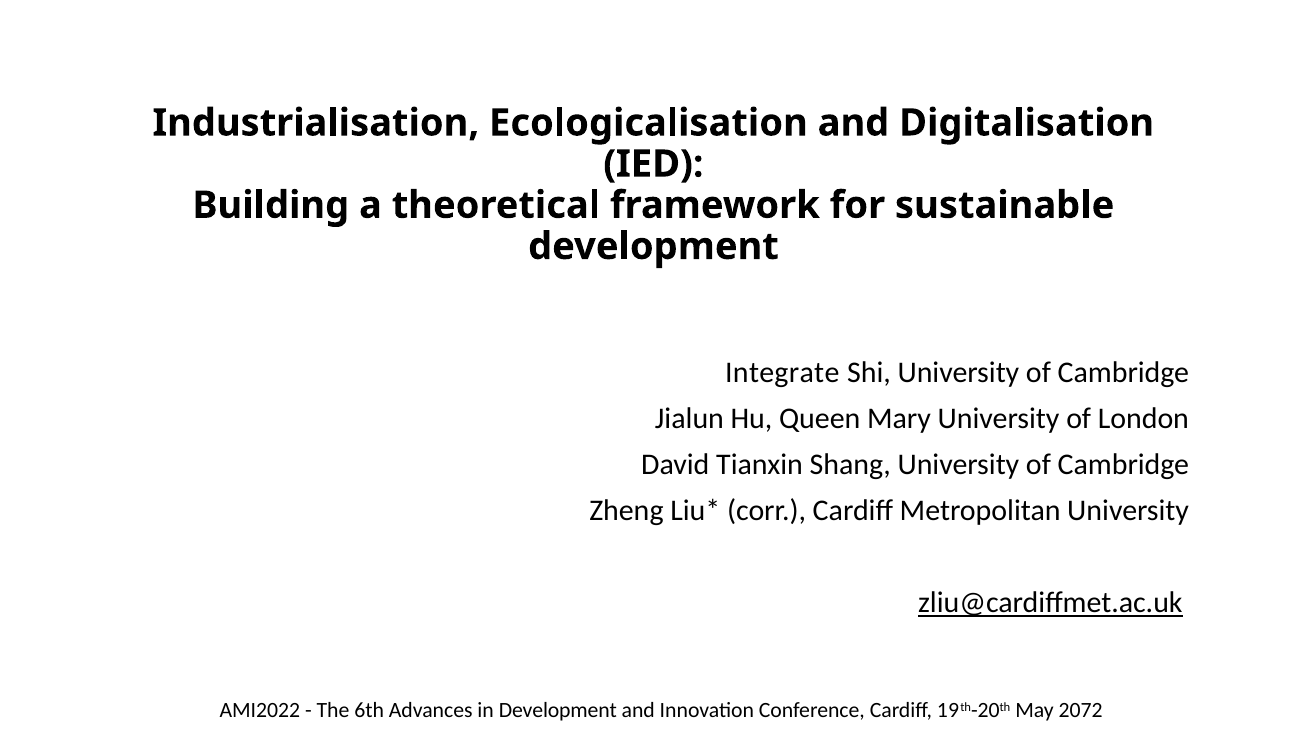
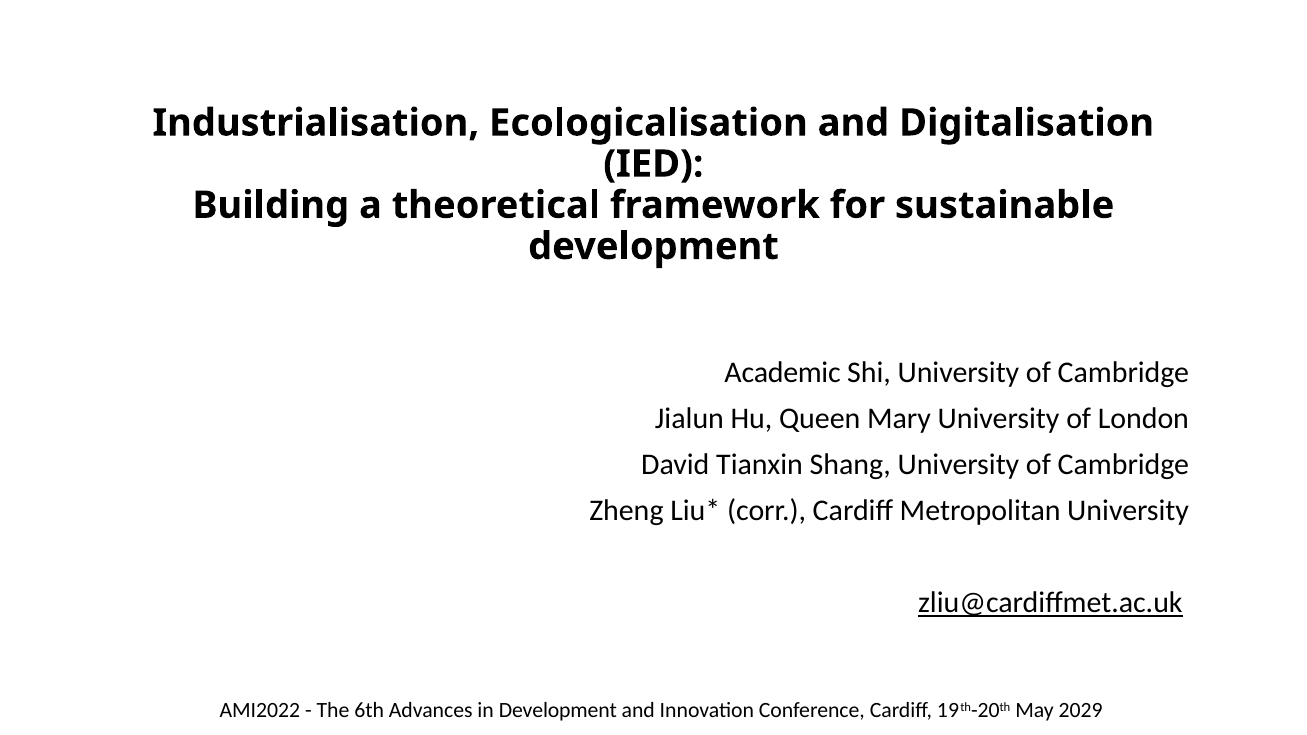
Integrate: Integrate -> Academic
2072: 2072 -> 2029
